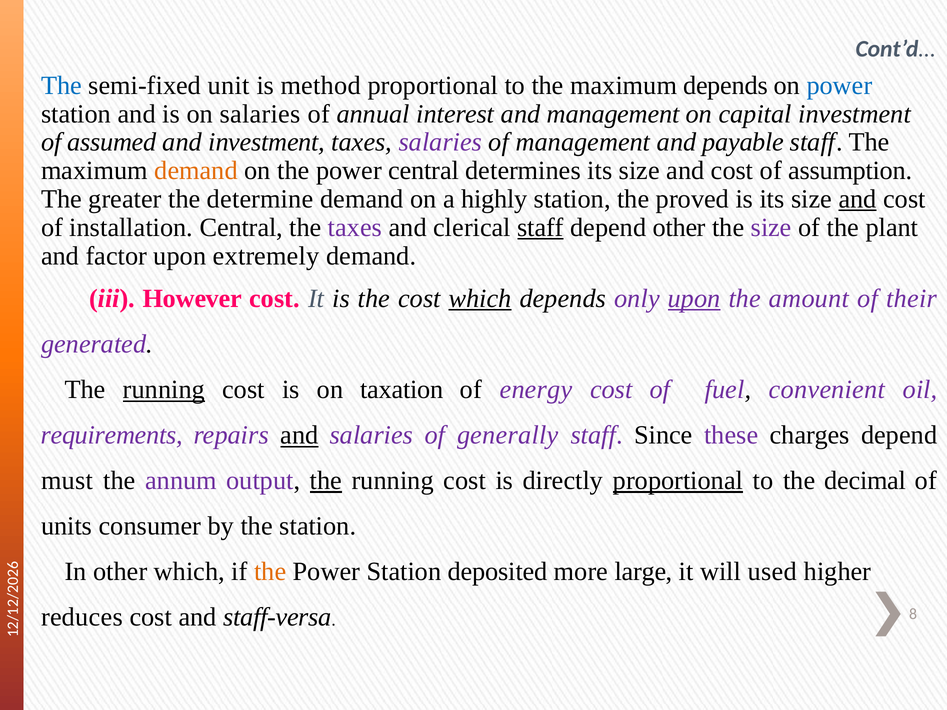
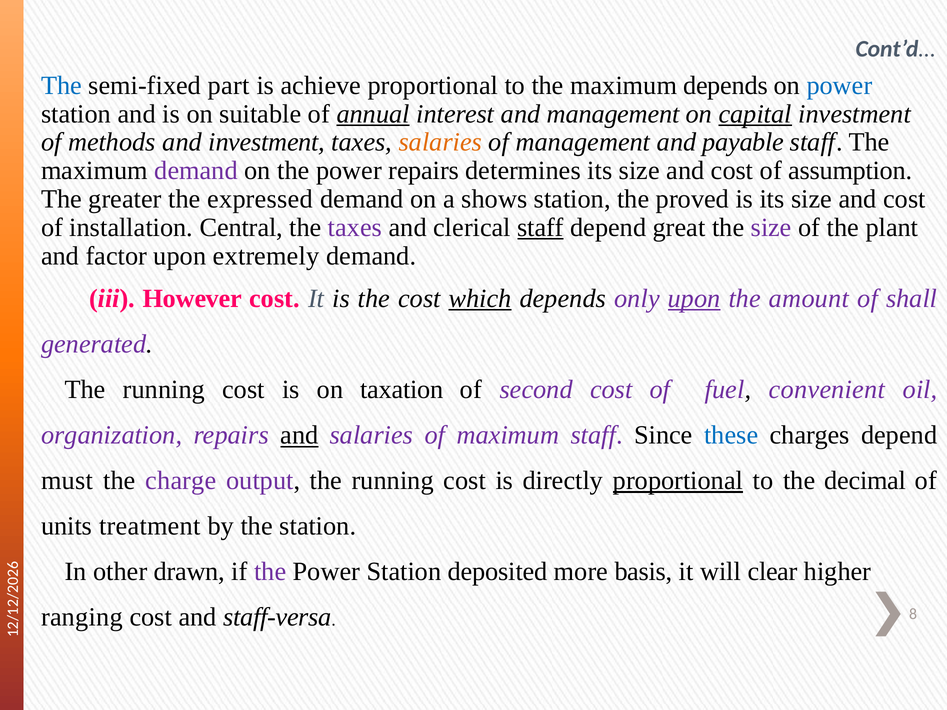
unit: unit -> part
method: method -> achieve
on salaries: salaries -> suitable
annual underline: none -> present
capital underline: none -> present
assumed: assumed -> methods
salaries at (440, 142) colour: purple -> orange
demand at (196, 171) colour: orange -> purple
power central: central -> repairs
determine: determine -> expressed
highly: highly -> shows
and at (858, 199) underline: present -> none
depend other: other -> great
their: their -> shall
running at (164, 390) underline: present -> none
energy: energy -> second
requirements: requirements -> organization
of generally: generally -> maximum
these colour: purple -> blue
annum: annum -> charge
the at (326, 481) underline: present -> none
consumer: consumer -> treatment
other which: which -> drawn
the at (270, 572) colour: orange -> purple
large: large -> basis
used: used -> clear
reduces: reduces -> ranging
